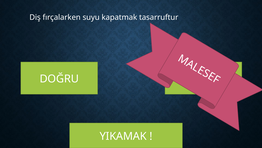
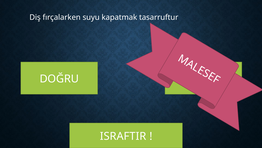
YIKAMAK: YIKAMAK -> ISRAFTIR
